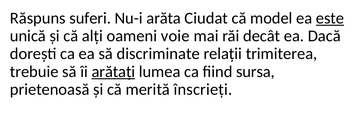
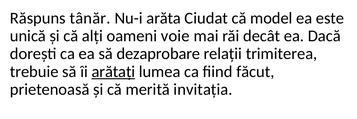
suferi: suferi -> tânăr
este underline: present -> none
discriminate: discriminate -> dezaprobare
sursa: sursa -> făcut
înscrieți: înscrieți -> invitația
